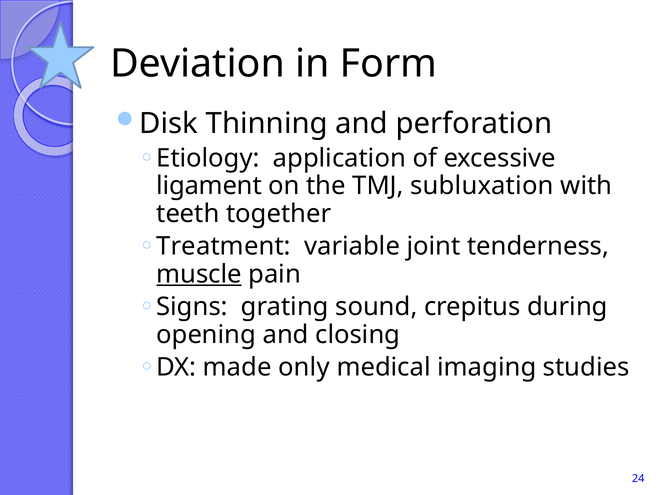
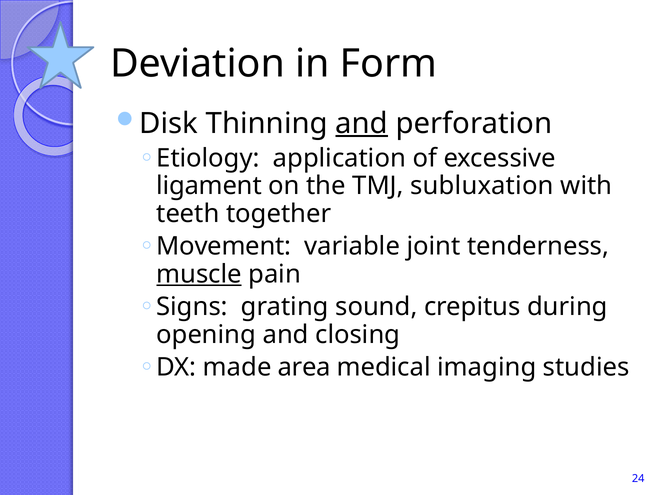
and at (362, 123) underline: none -> present
Treatment: Treatment -> Movement
only: only -> area
